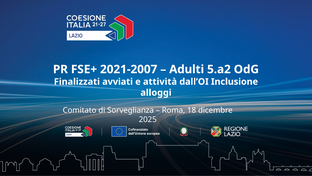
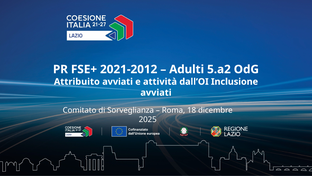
2021-2007: 2021-2007 -> 2021-2012
Finalizzati: Finalizzati -> Attribuito
alloggi at (156, 92): alloggi -> avviati
